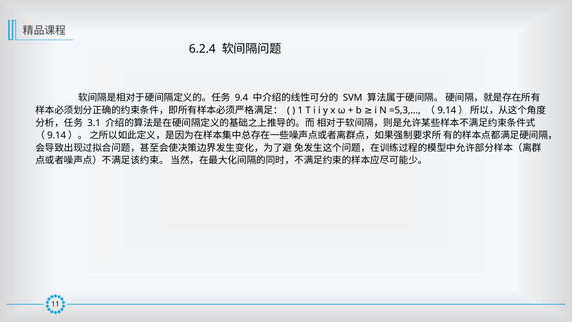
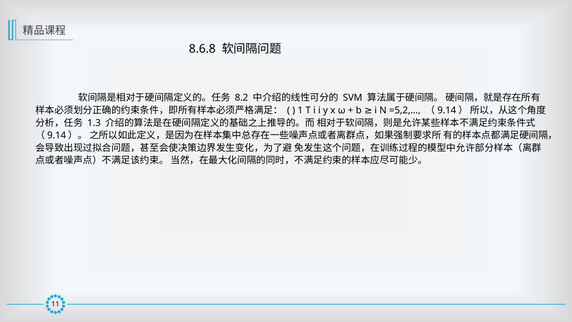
6.2.4: 6.2.4 -> 8.6.8
9.4: 9.4 -> 8.2
=5,3,…: =5,3,… -> =5,2,…
3.1: 3.1 -> 1.3
